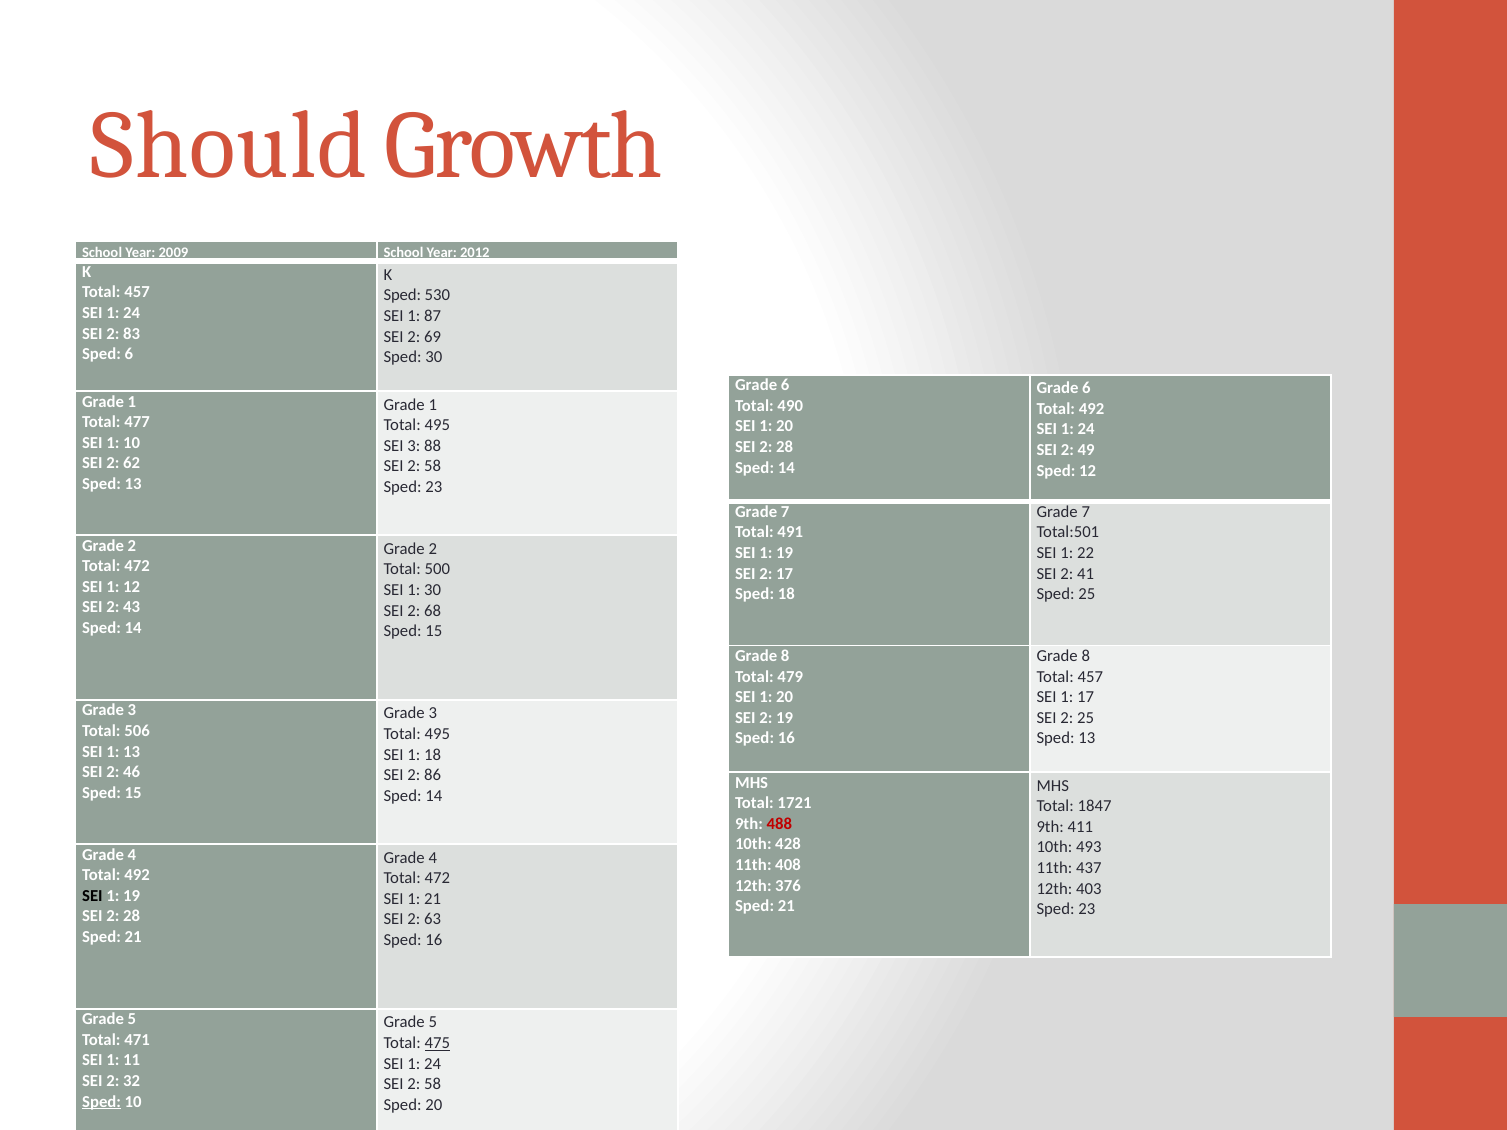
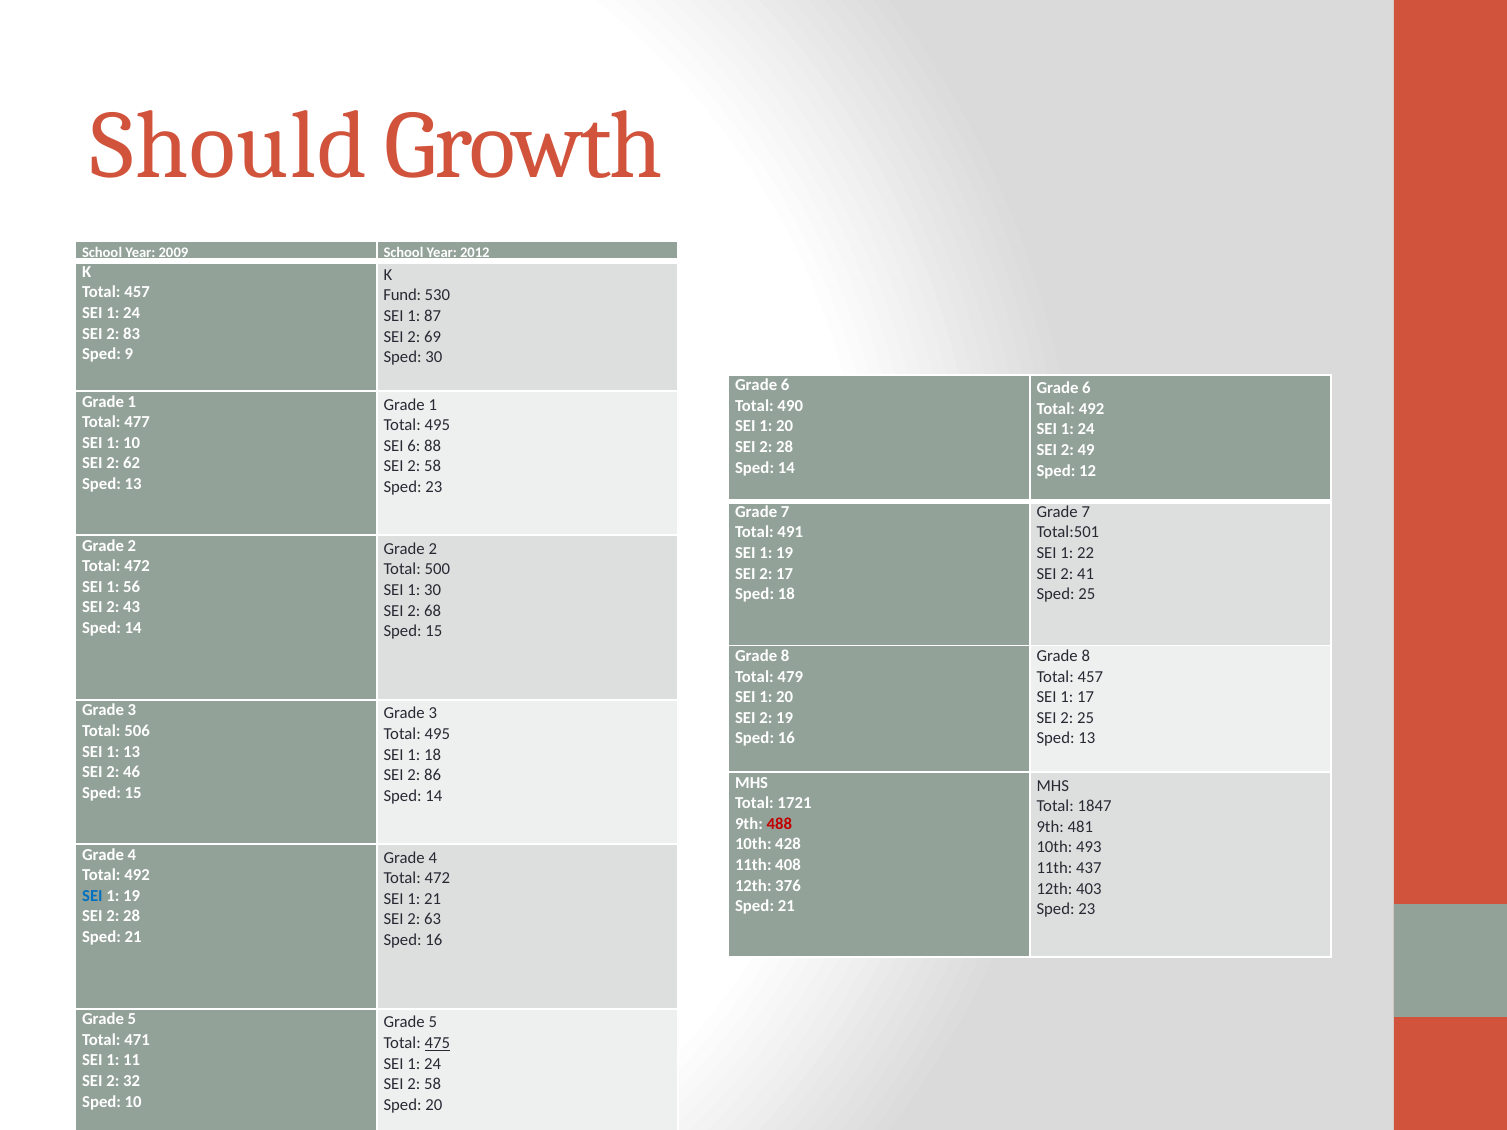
Sped at (402, 296): Sped -> Fund
Sped 6: 6 -> 9
SEI 3: 3 -> 6
1 12: 12 -> 56
411: 411 -> 481
SEI at (92, 896) colour: black -> blue
Sped at (102, 1102) underline: present -> none
